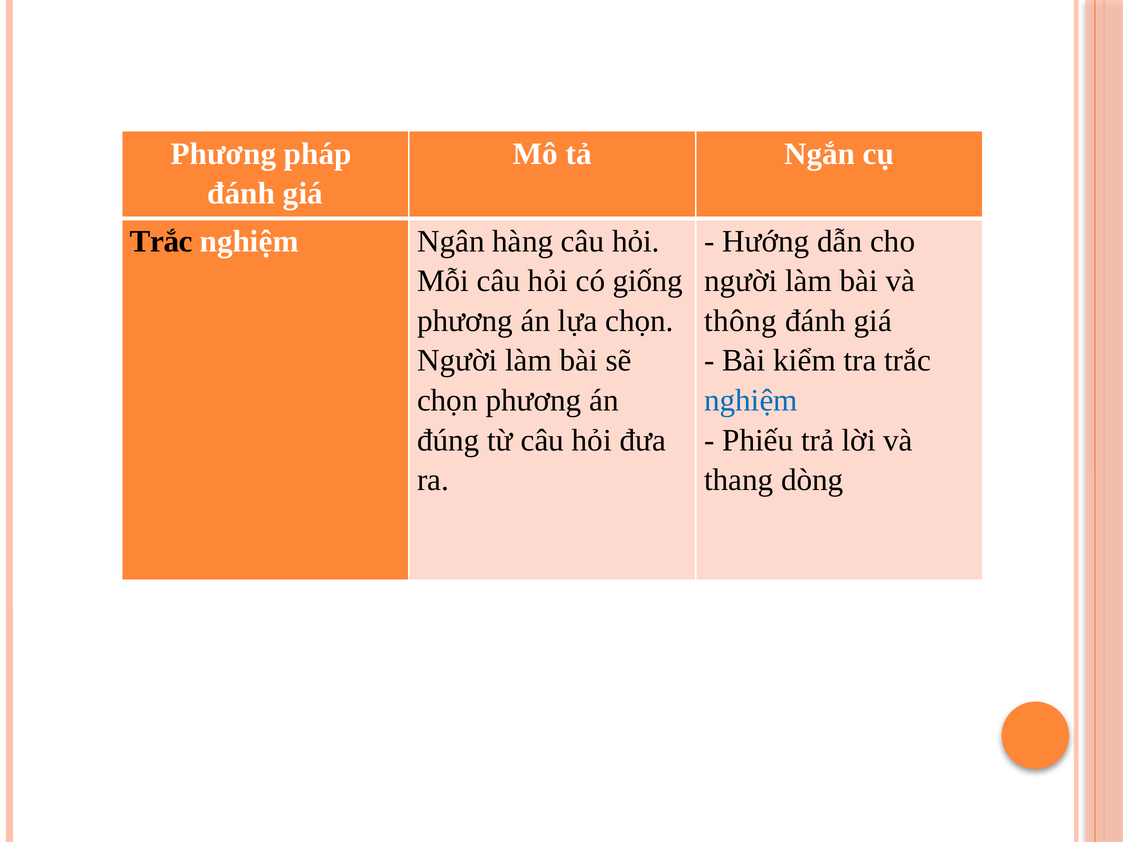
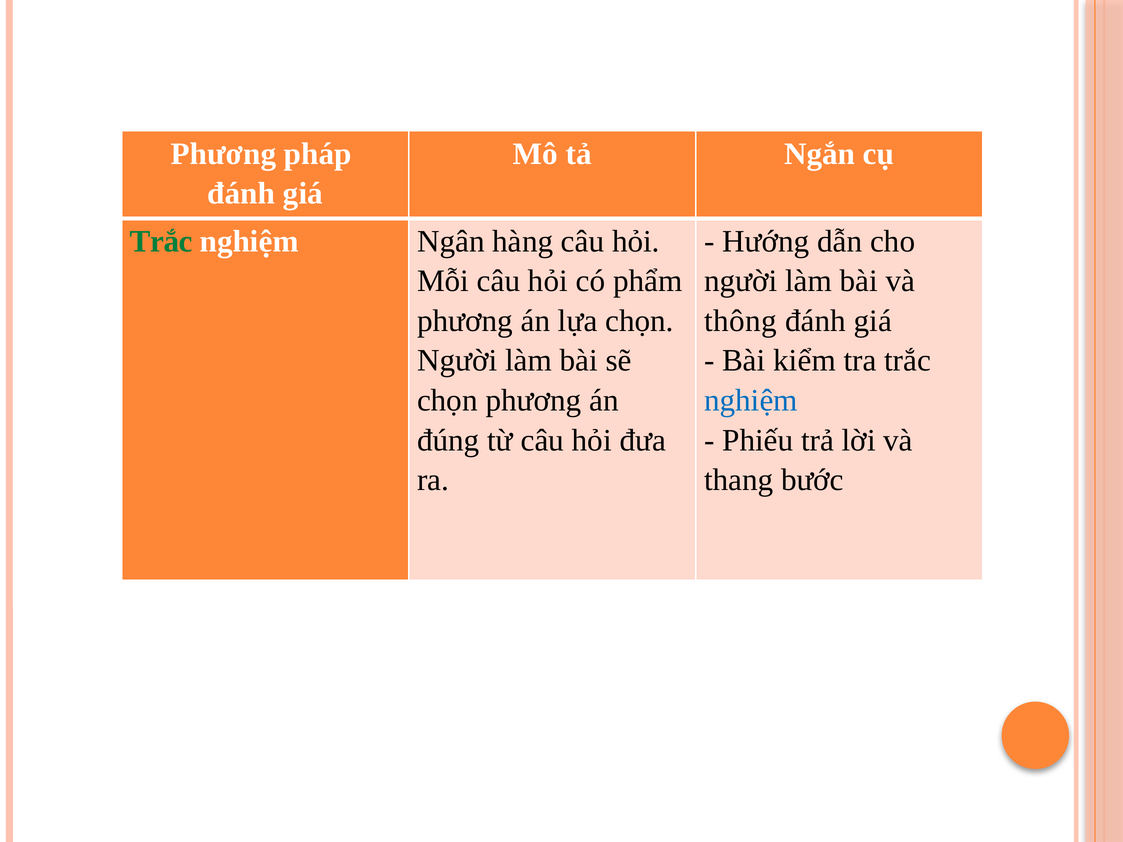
Trắc at (161, 241) colour: black -> green
giống: giống -> phẩm
dòng: dòng -> bước
